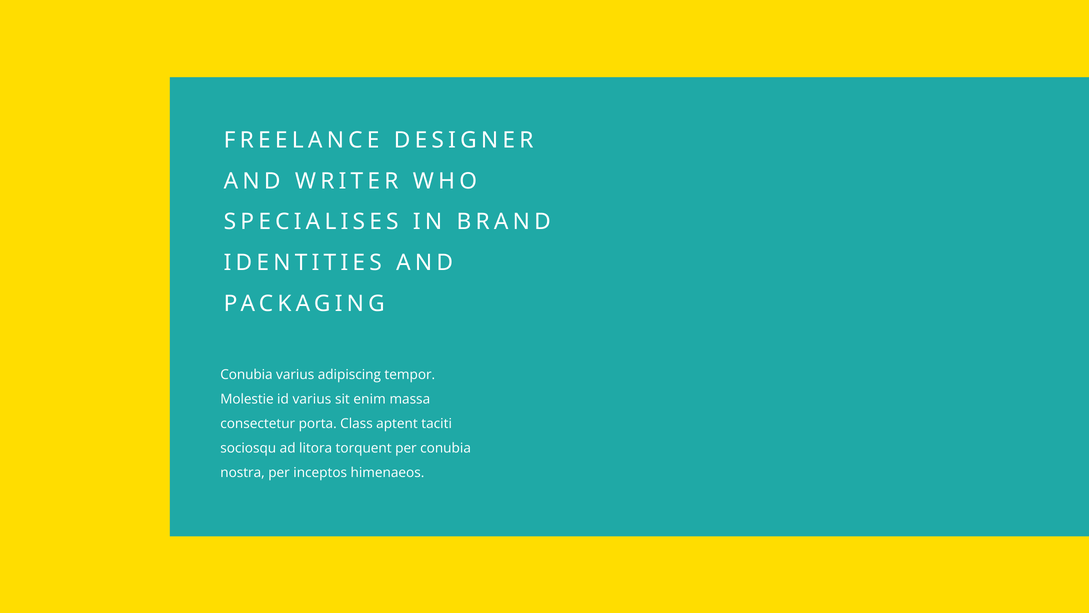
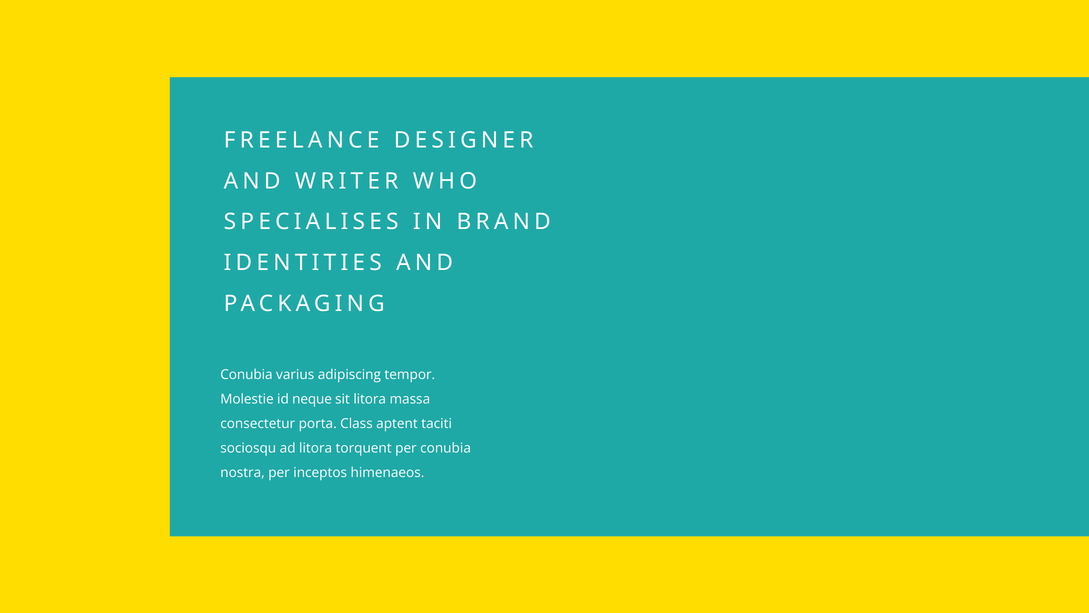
id varius: varius -> neque
sit enim: enim -> litora
